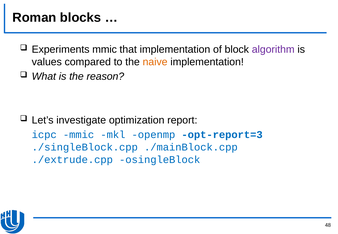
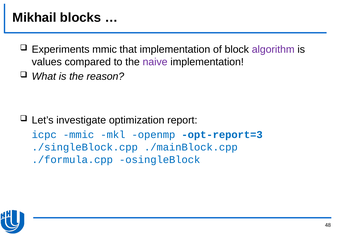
Roman: Roman -> Mikhail
naive colour: orange -> purple
./extrude.cpp: ./extrude.cpp -> ./formula.cpp
